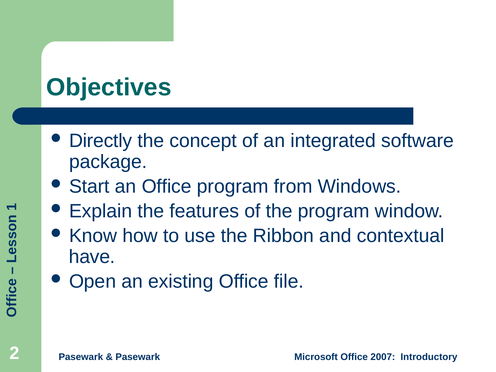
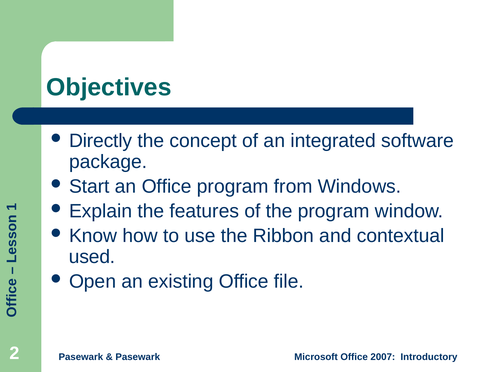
have: have -> used
